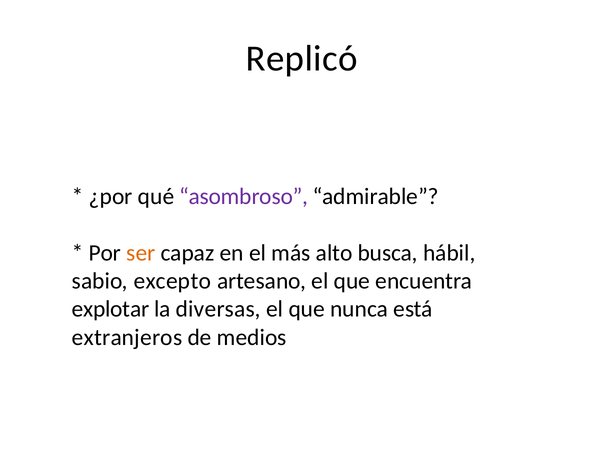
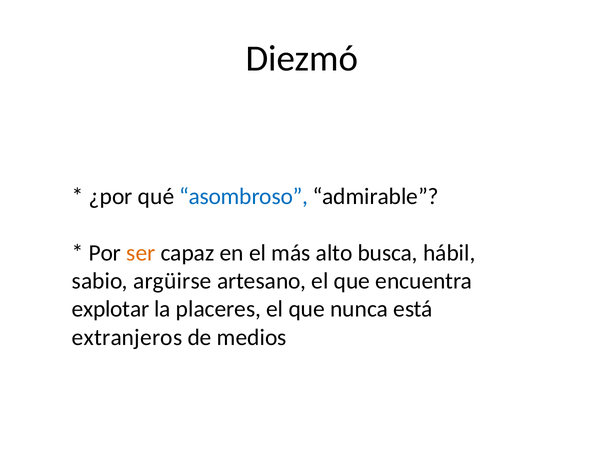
Replicó: Replicó -> Diezmó
asombroso colour: purple -> blue
excepto: excepto -> argüirse
diversas: diversas -> placeres
